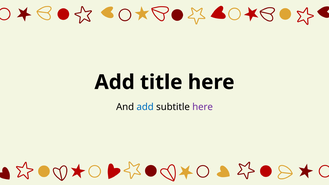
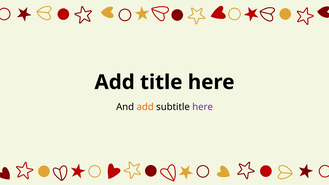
add at (145, 107) colour: blue -> orange
